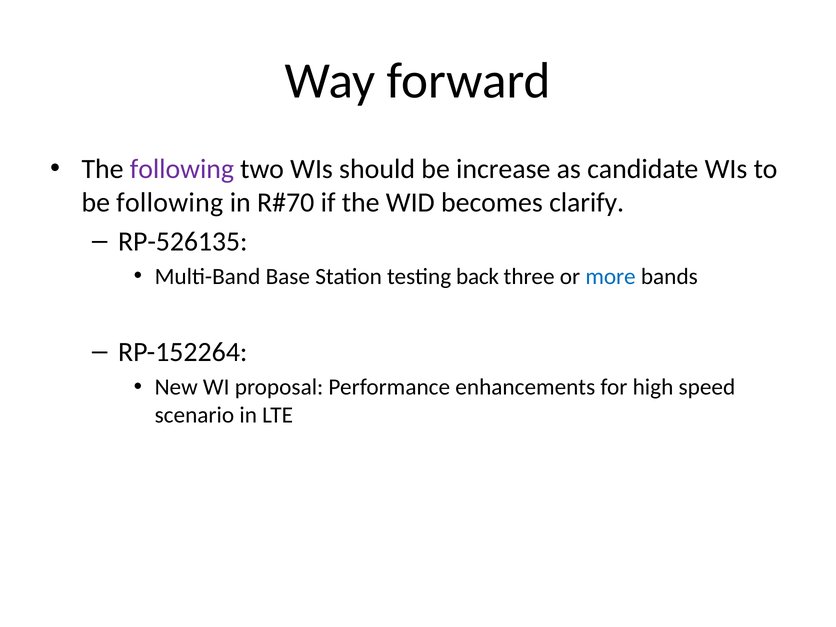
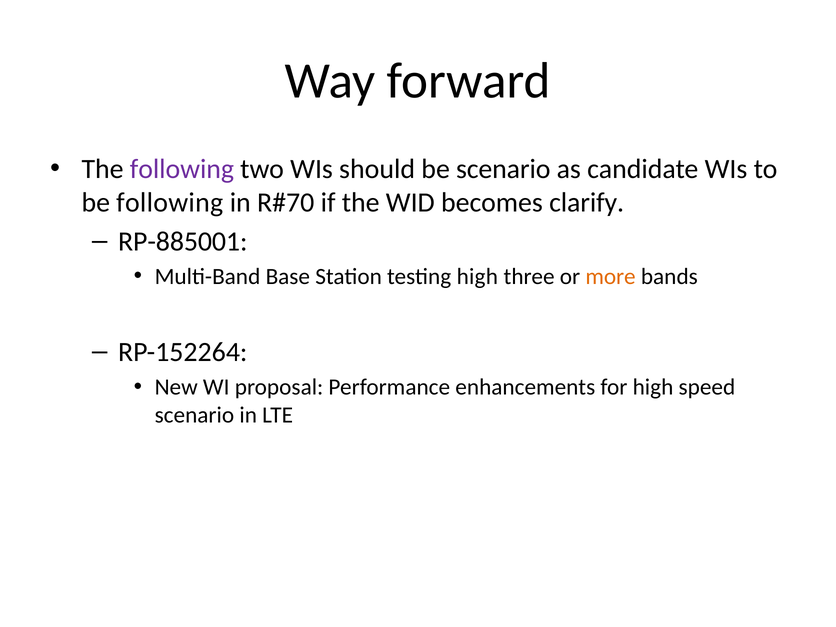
be increase: increase -> scenario
RP-526135: RP-526135 -> RP-885001
testing back: back -> high
more colour: blue -> orange
